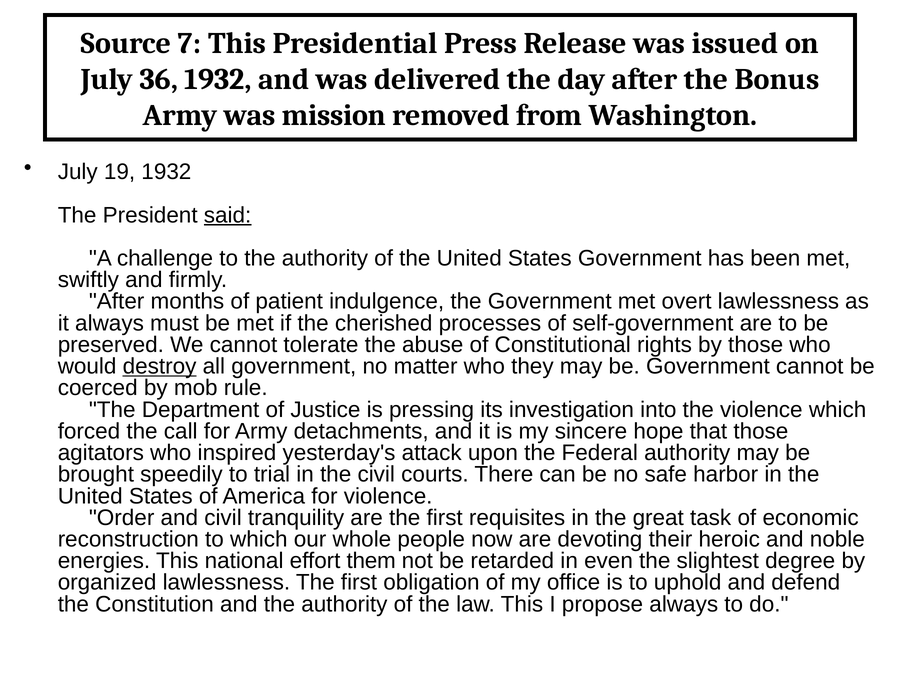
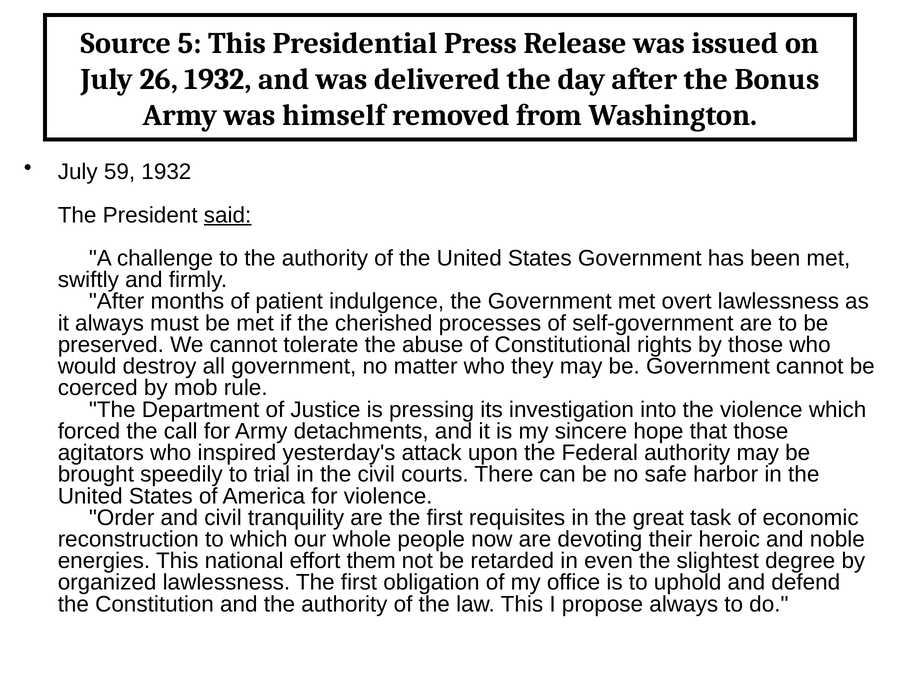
7: 7 -> 5
36: 36 -> 26
mission: mission -> himself
19: 19 -> 59
destroy underline: present -> none
